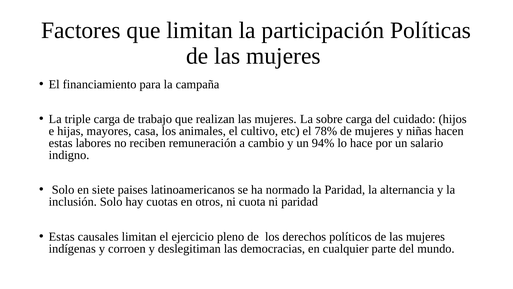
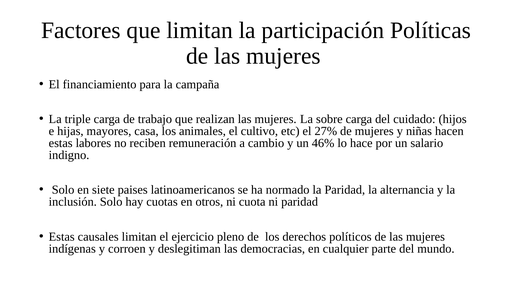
78%: 78% -> 27%
94%: 94% -> 46%
